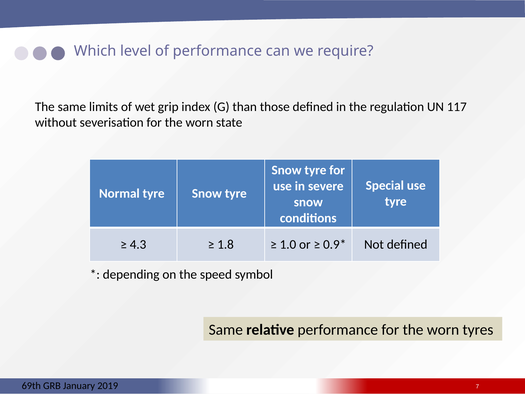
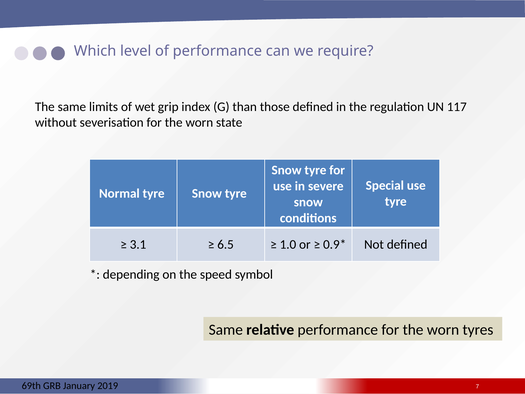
4.3: 4.3 -> 3.1
1.8: 1.8 -> 6.5
